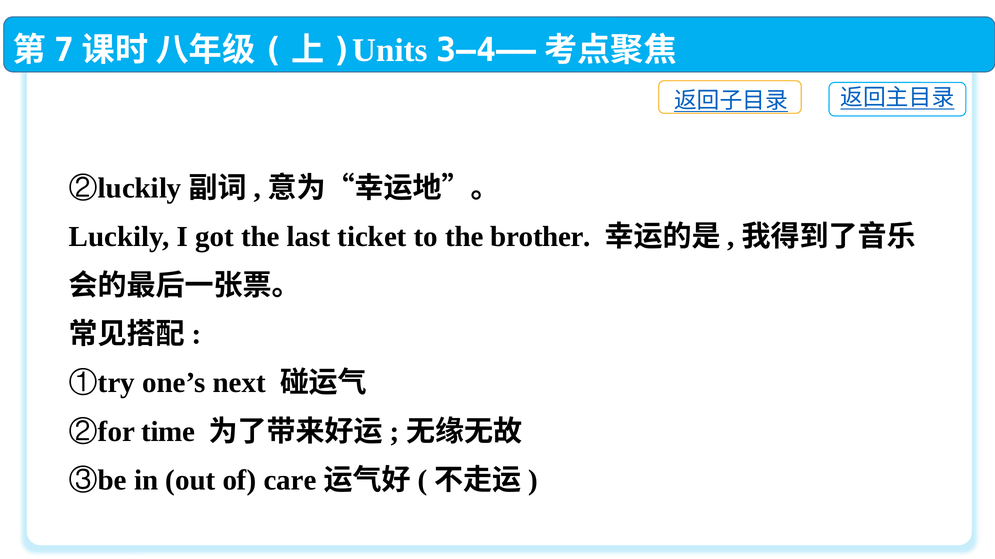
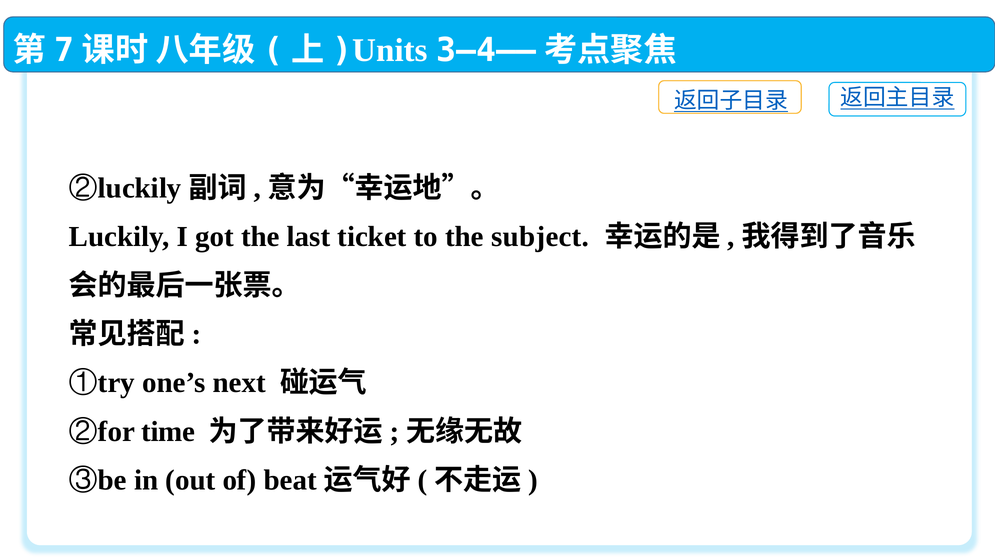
brother: brother -> subject
care: care -> beat
